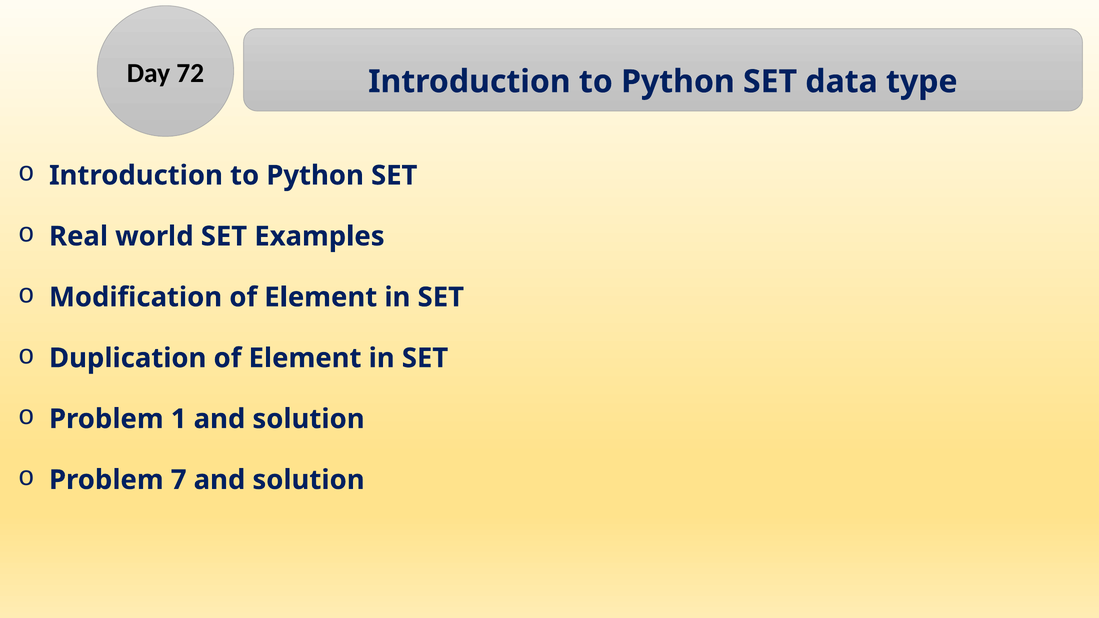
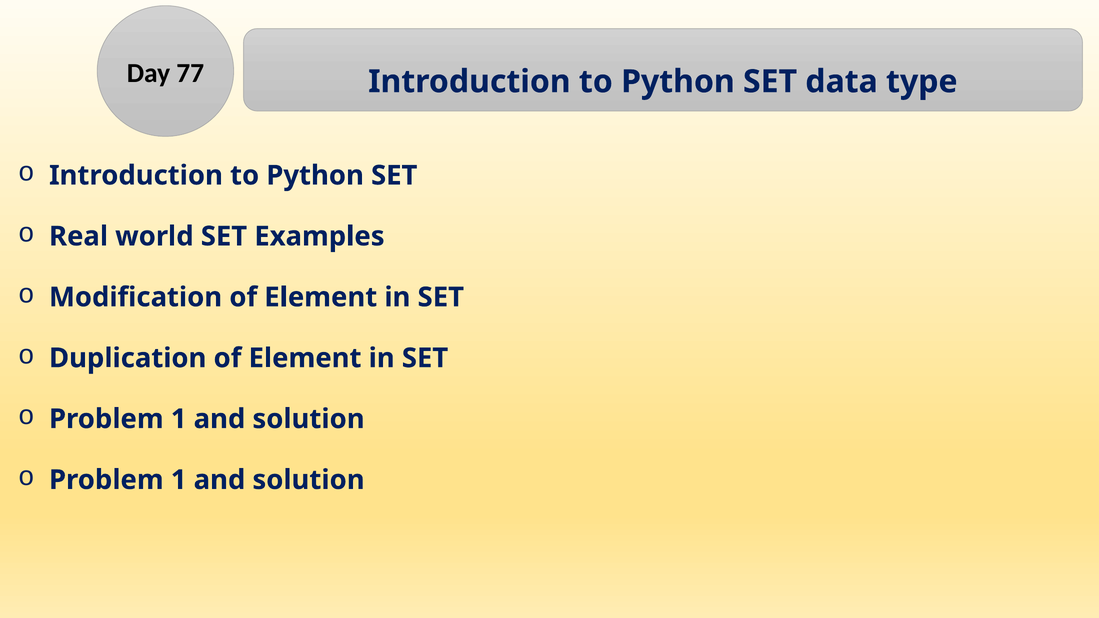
72: 72 -> 77
7 at (179, 480): 7 -> 1
